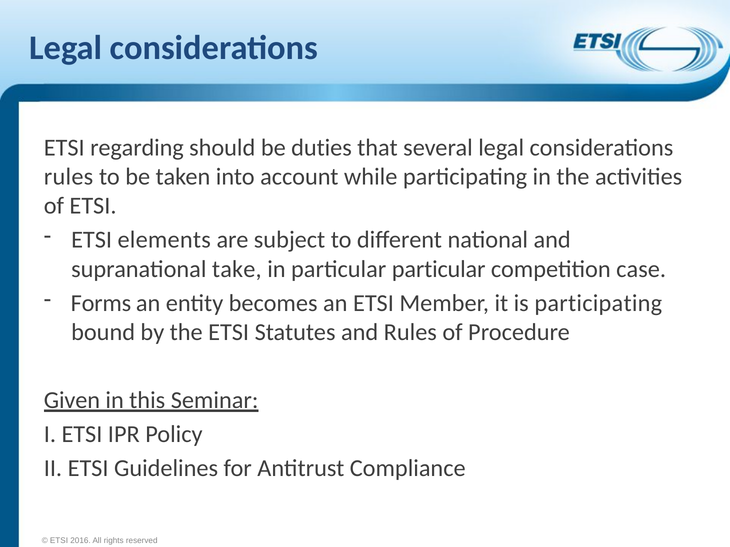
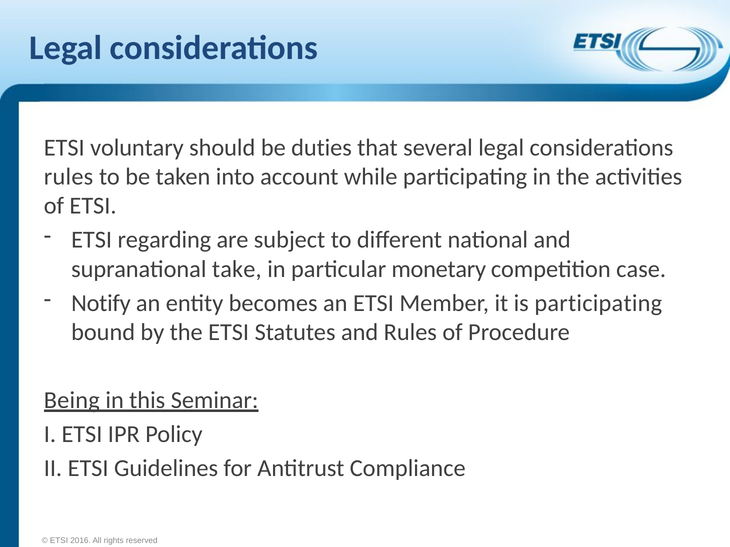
regarding: regarding -> voluntary
elements: elements -> regarding
particular particular: particular -> monetary
Forms: Forms -> Notify
Given: Given -> Being
